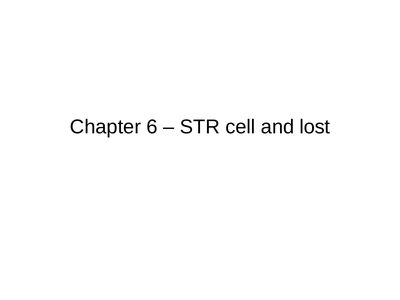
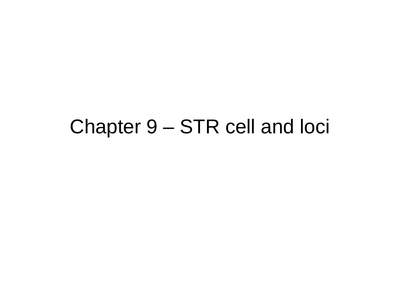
6: 6 -> 9
lost: lost -> loci
